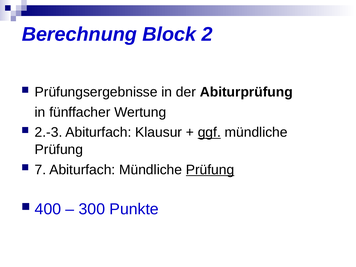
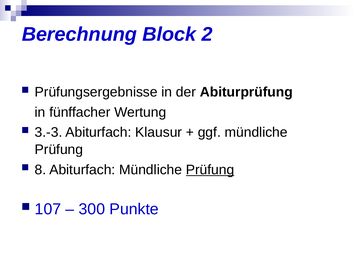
2.-3: 2.-3 -> 3.-3
ggf underline: present -> none
7: 7 -> 8
400: 400 -> 107
